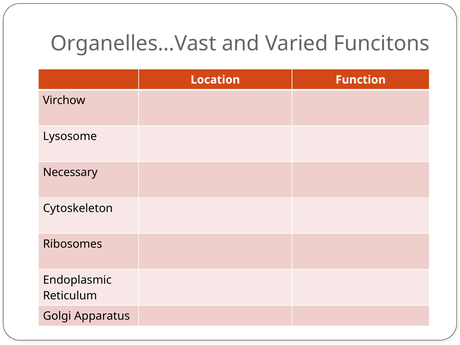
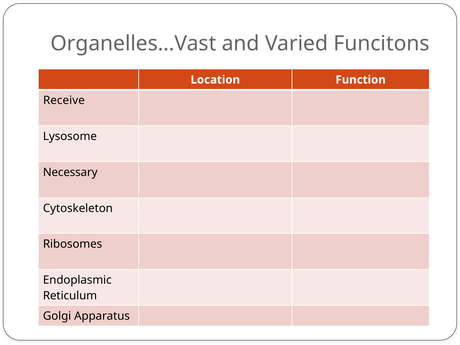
Virchow: Virchow -> Receive
